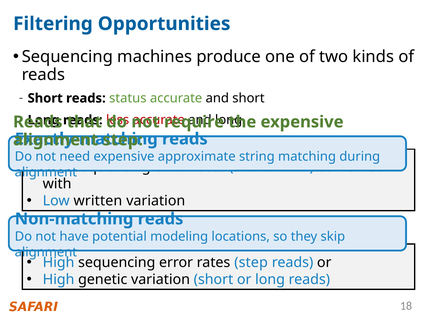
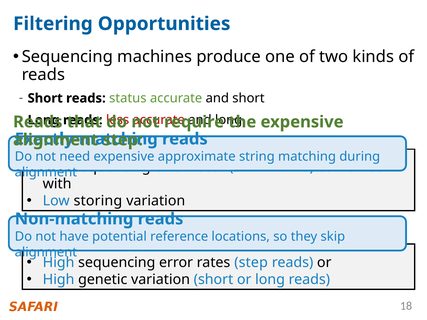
written: written -> storing
modeling: modeling -> reference
